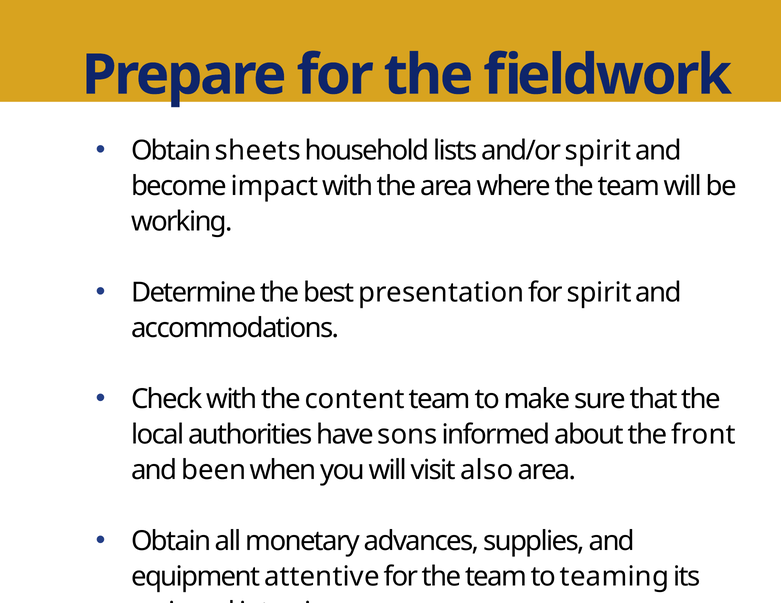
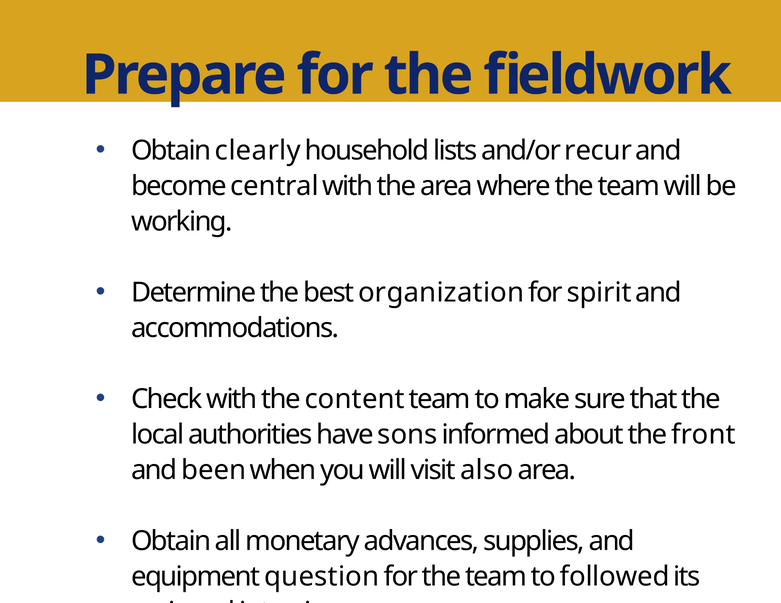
sheets: sheets -> clearly
and/or spirit: spirit -> recur
impact: impact -> central
presentation: presentation -> organization
attentive: attentive -> question
teaming: teaming -> followed
